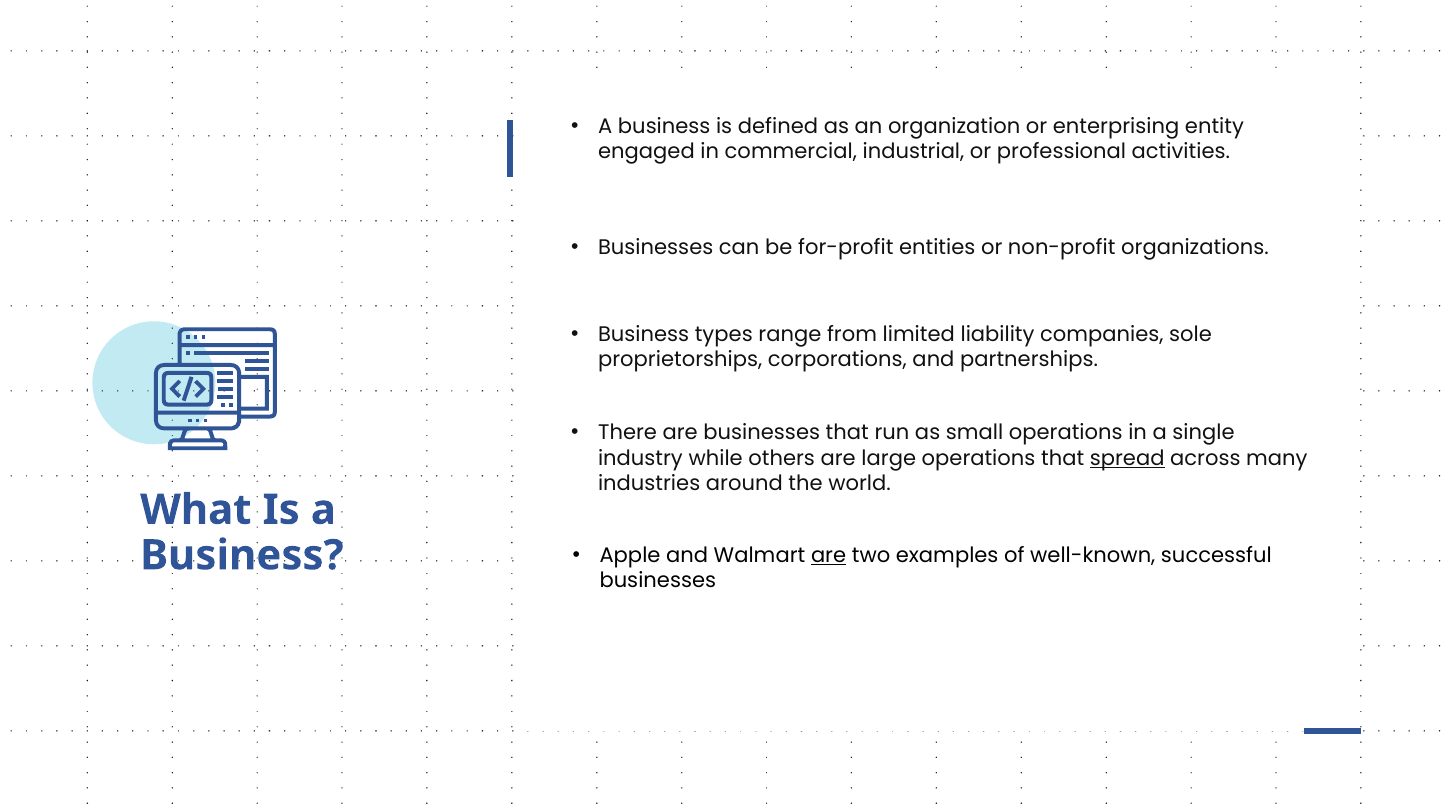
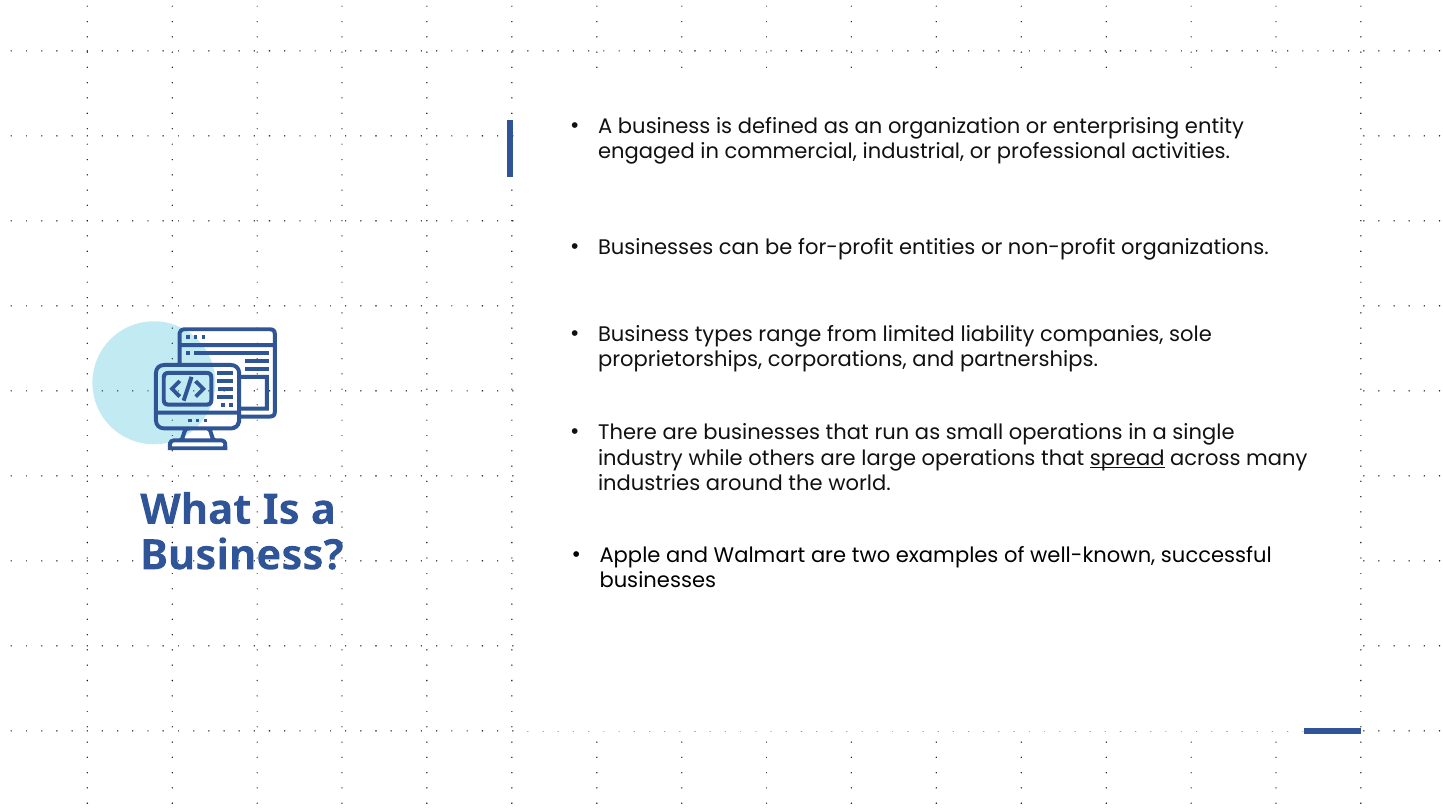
are at (829, 555) underline: present -> none
